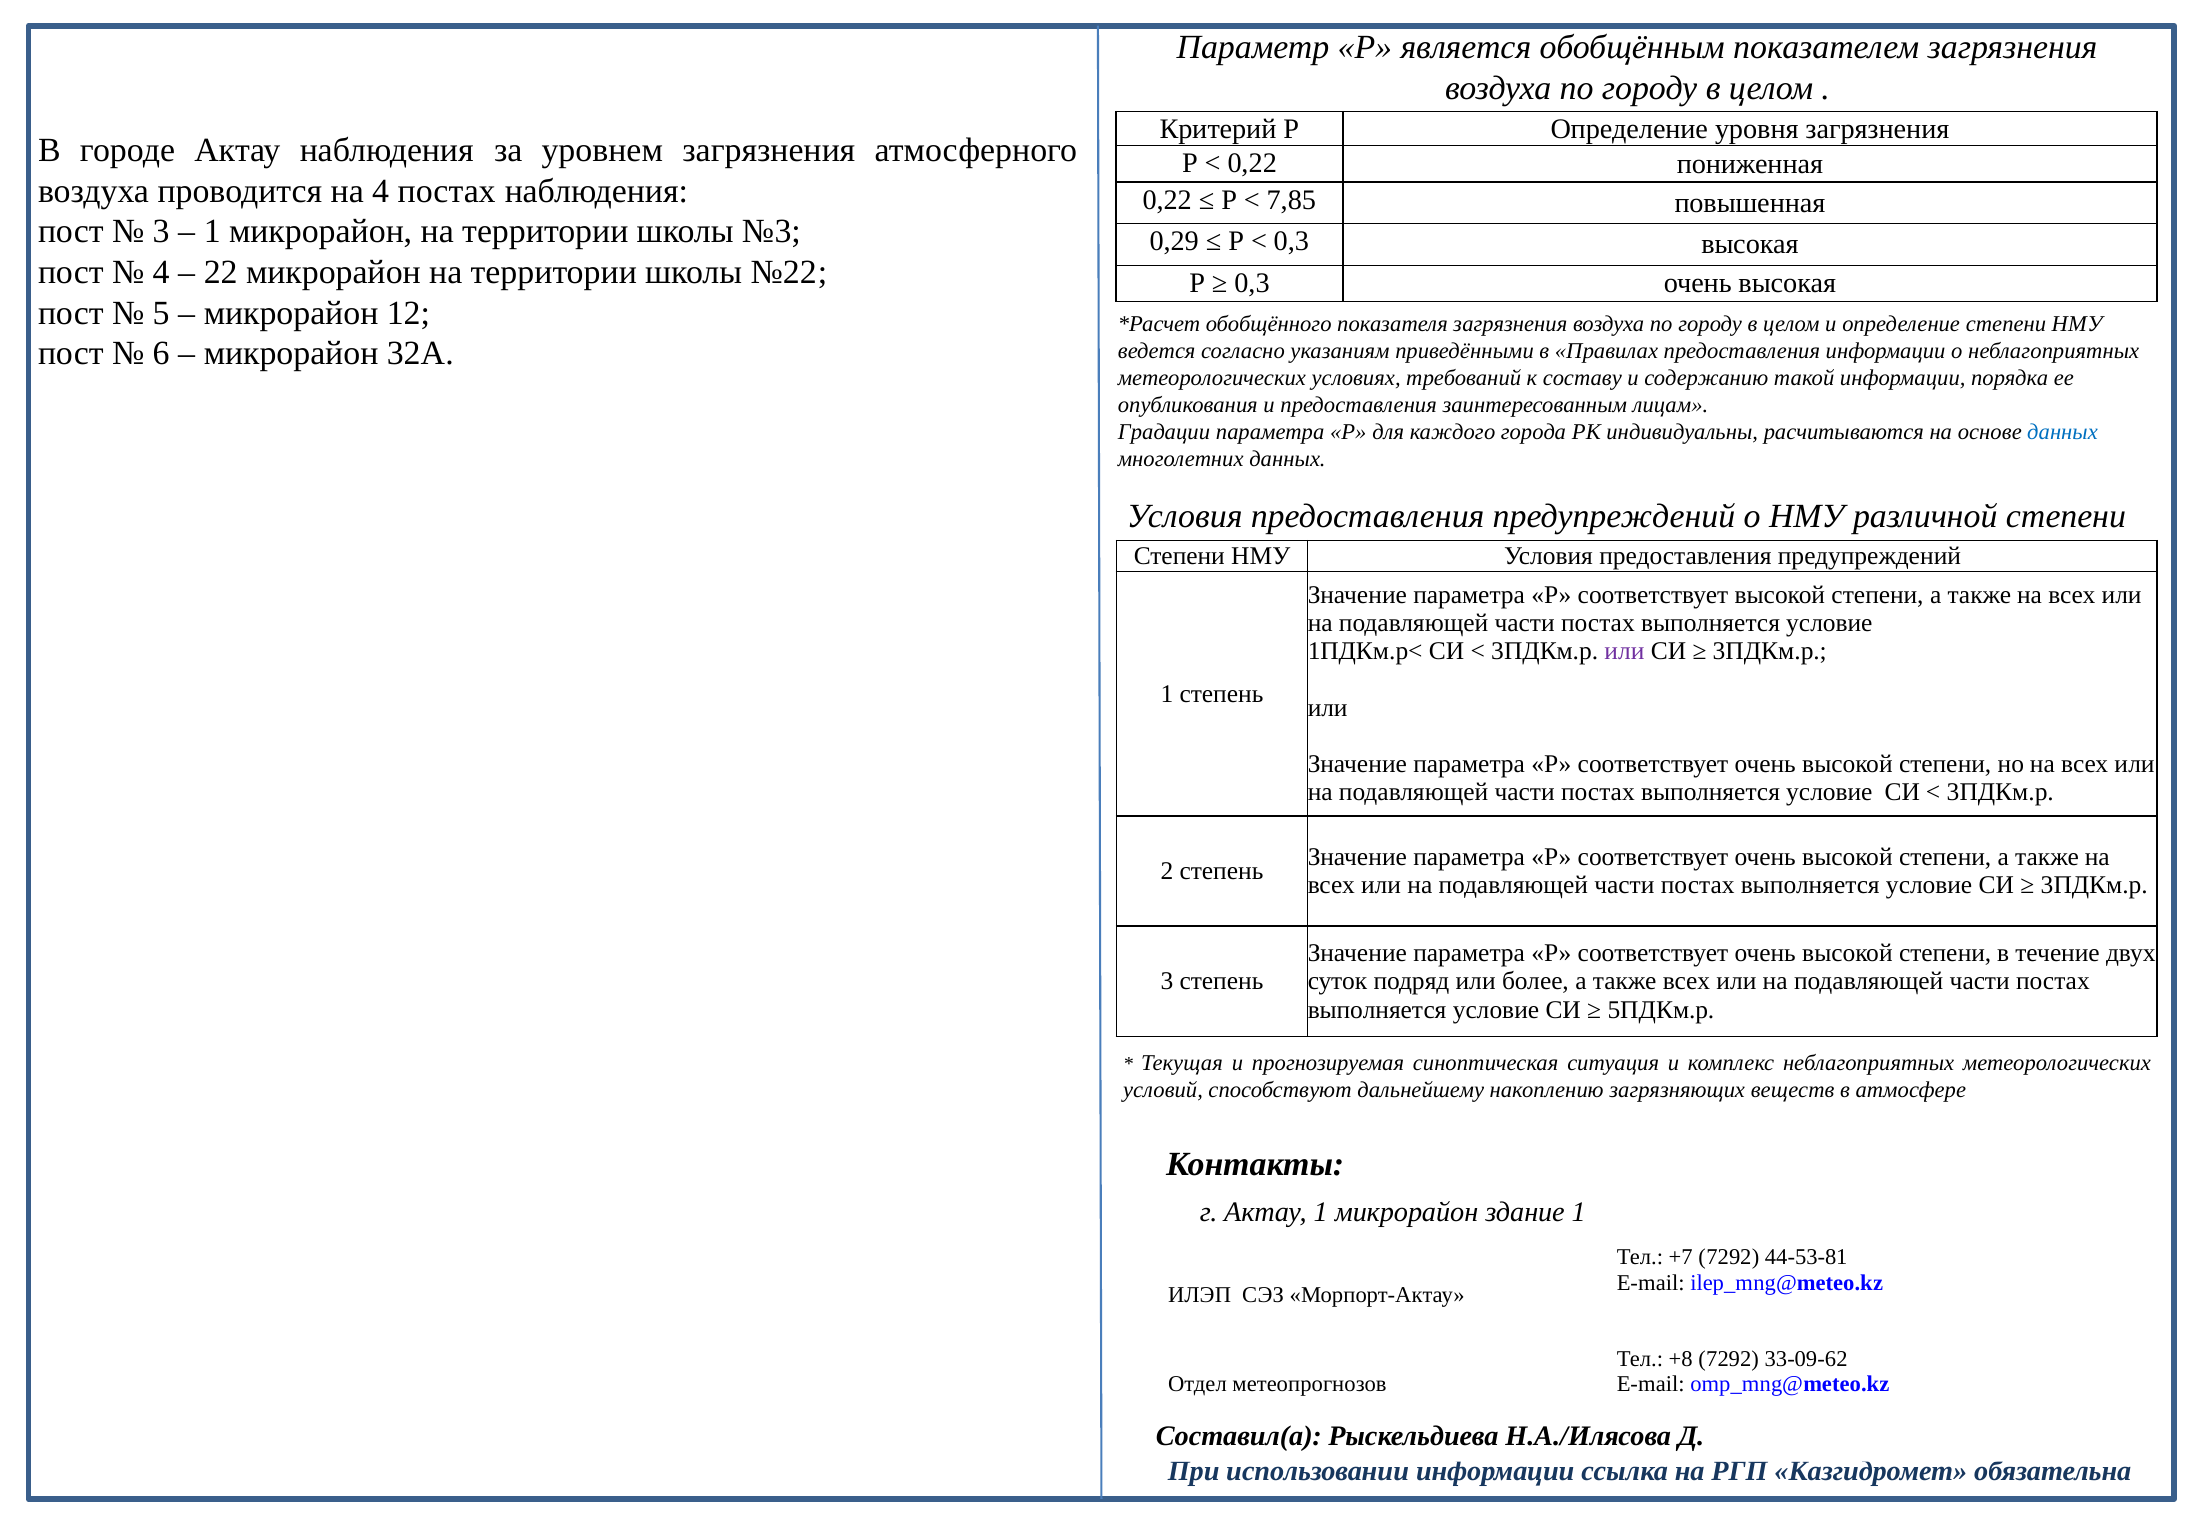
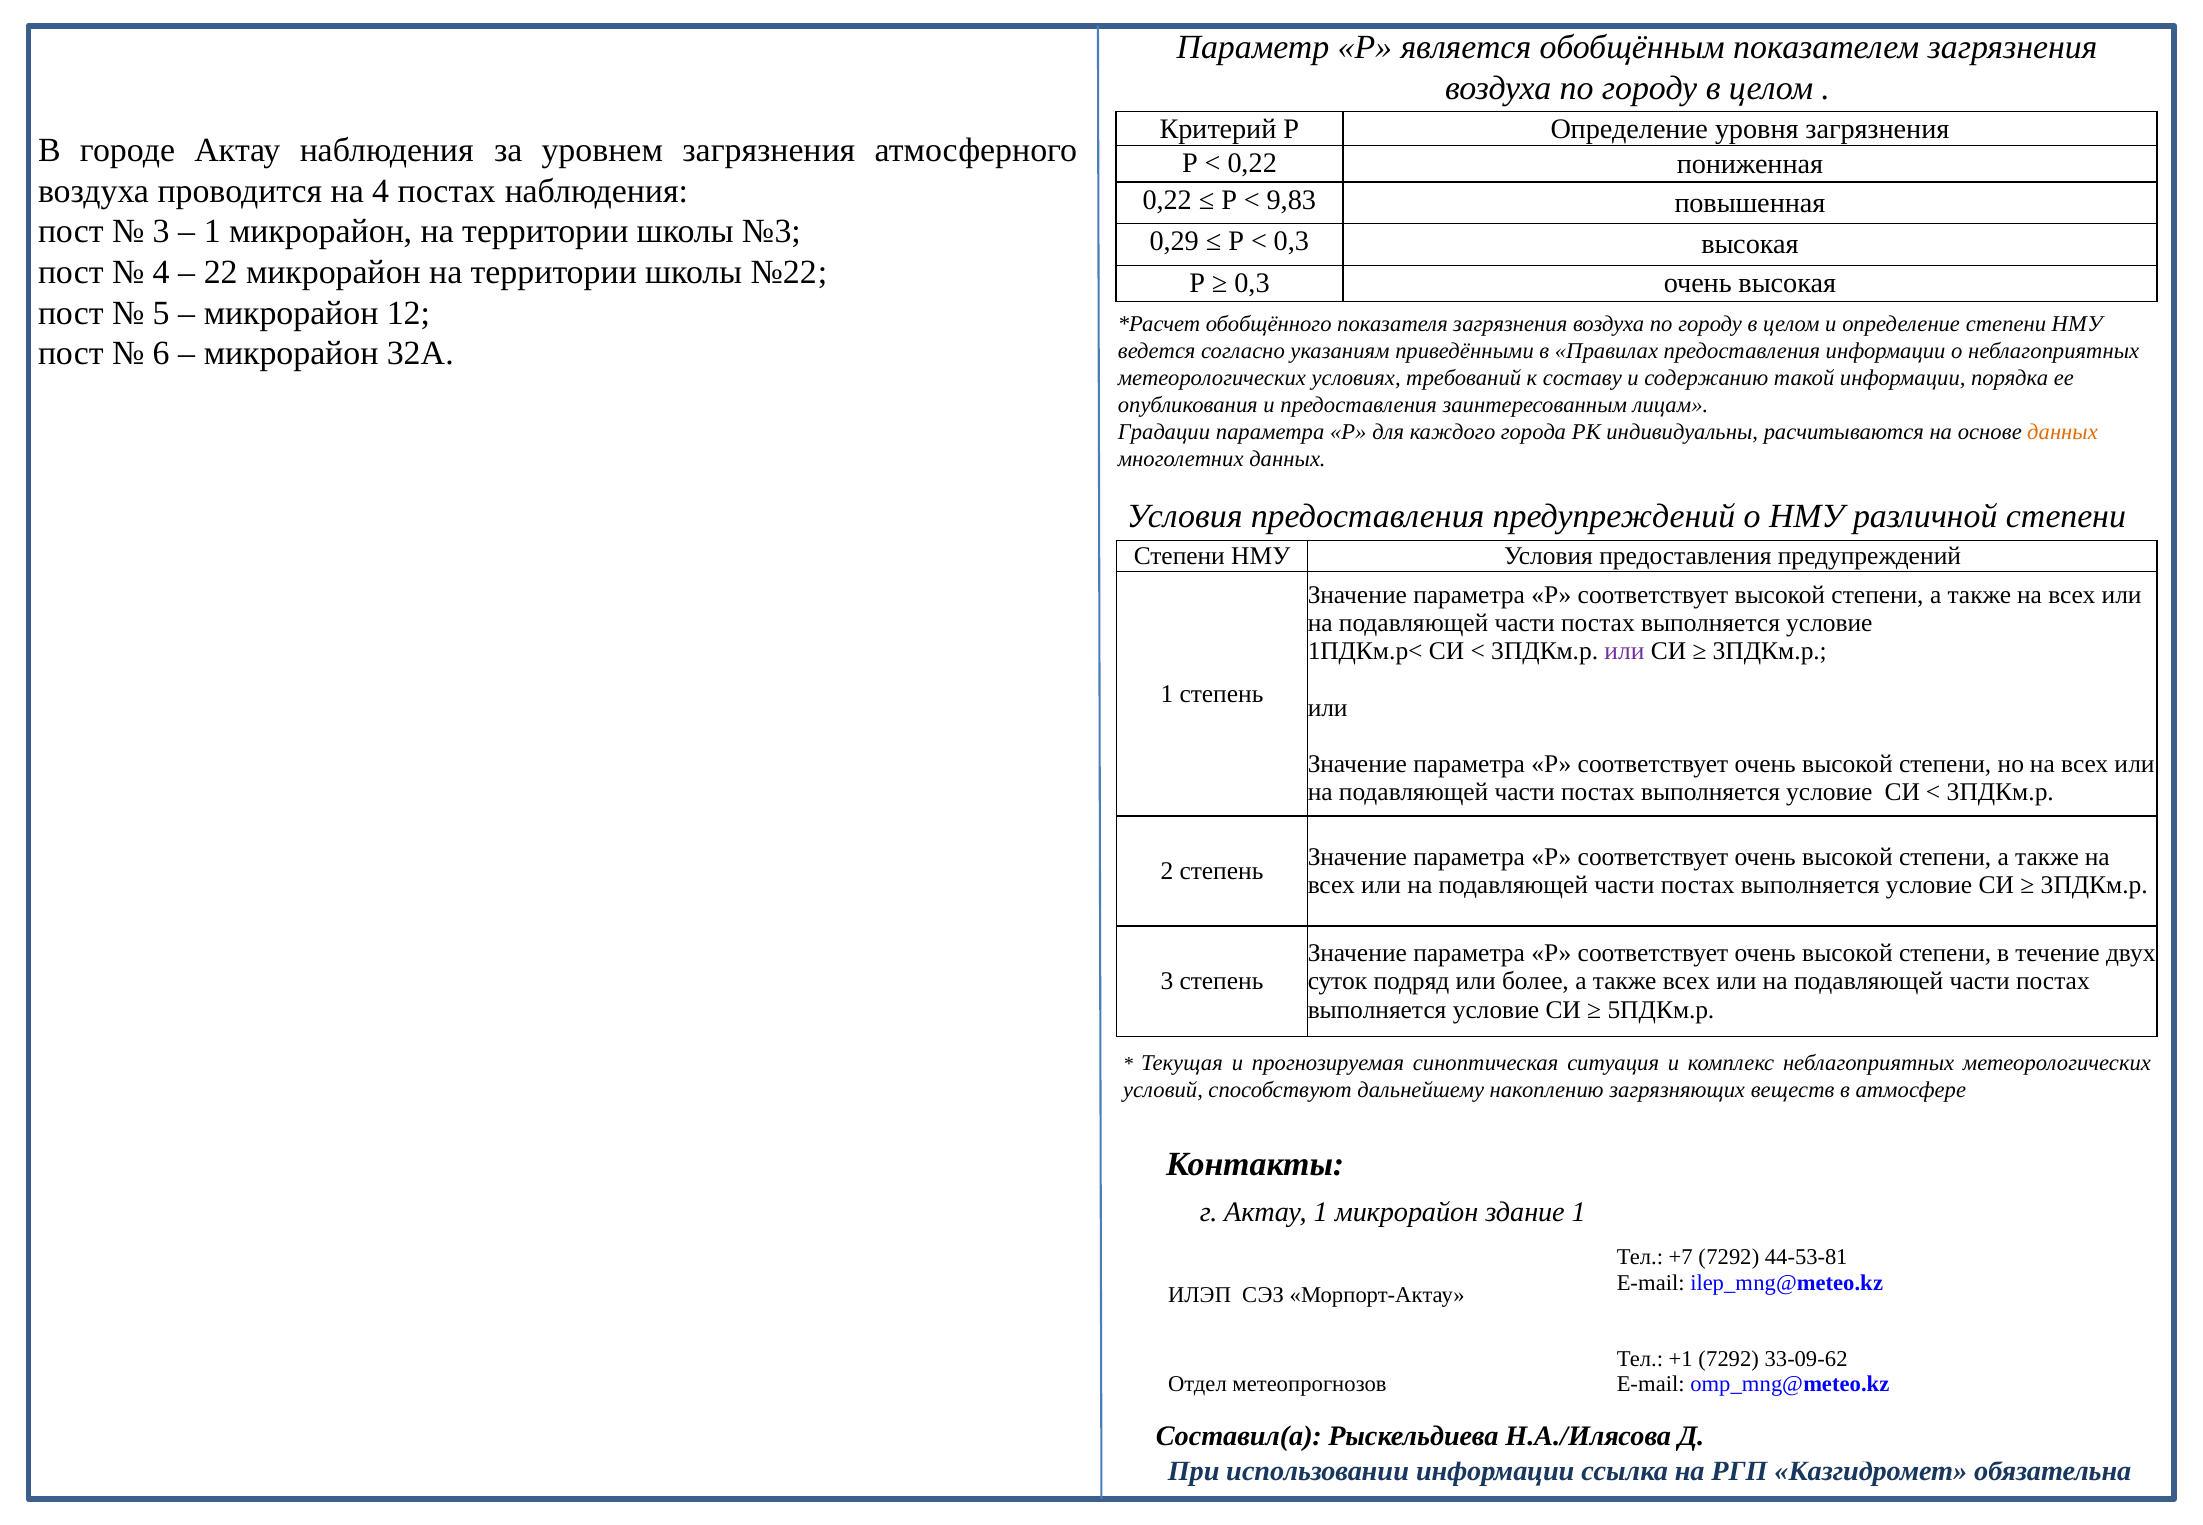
7,85: 7,85 -> 9,83
данных at (2063, 432) colour: blue -> orange
+8: +8 -> +1
